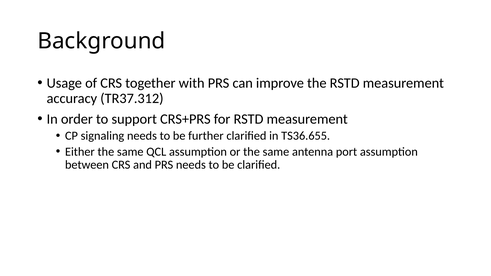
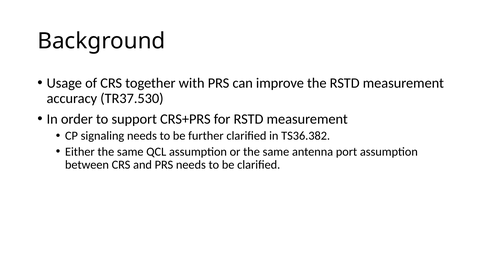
TR37.312: TR37.312 -> TR37.530
TS36.655: TS36.655 -> TS36.382
